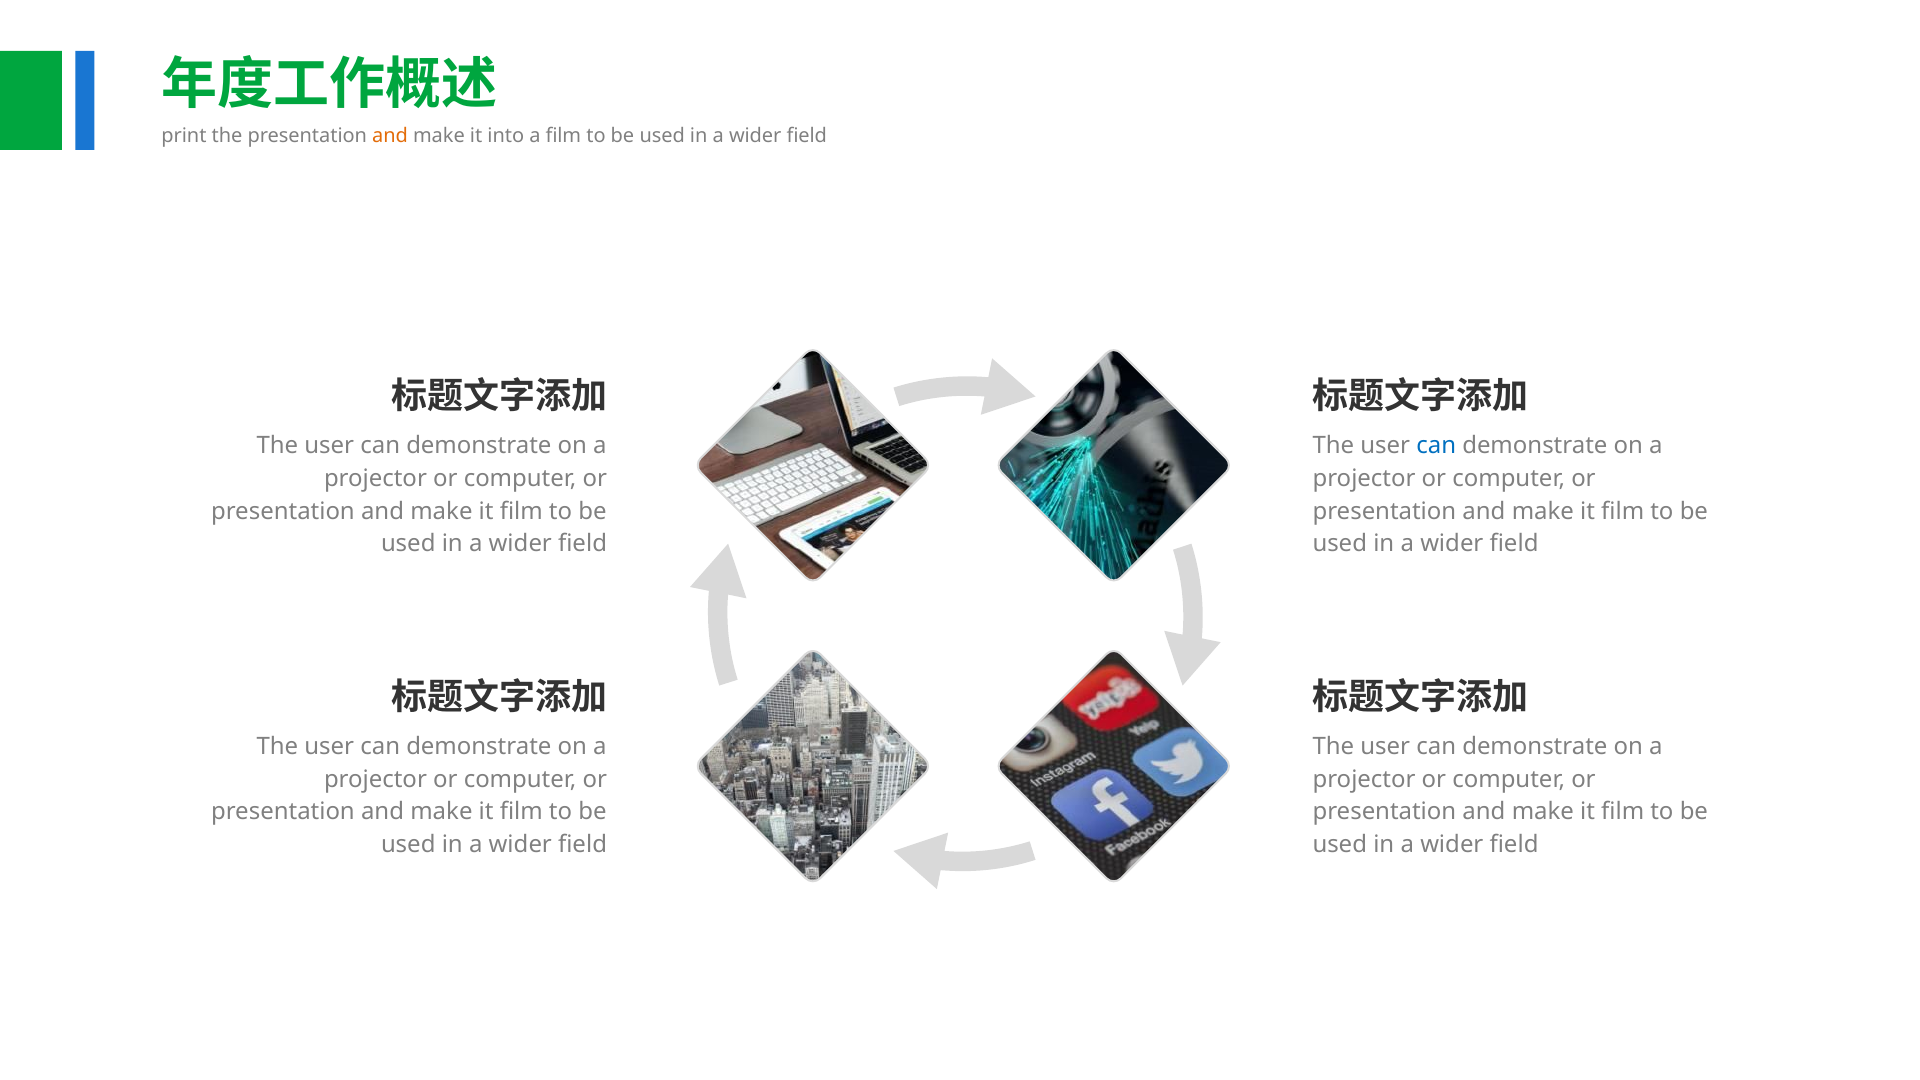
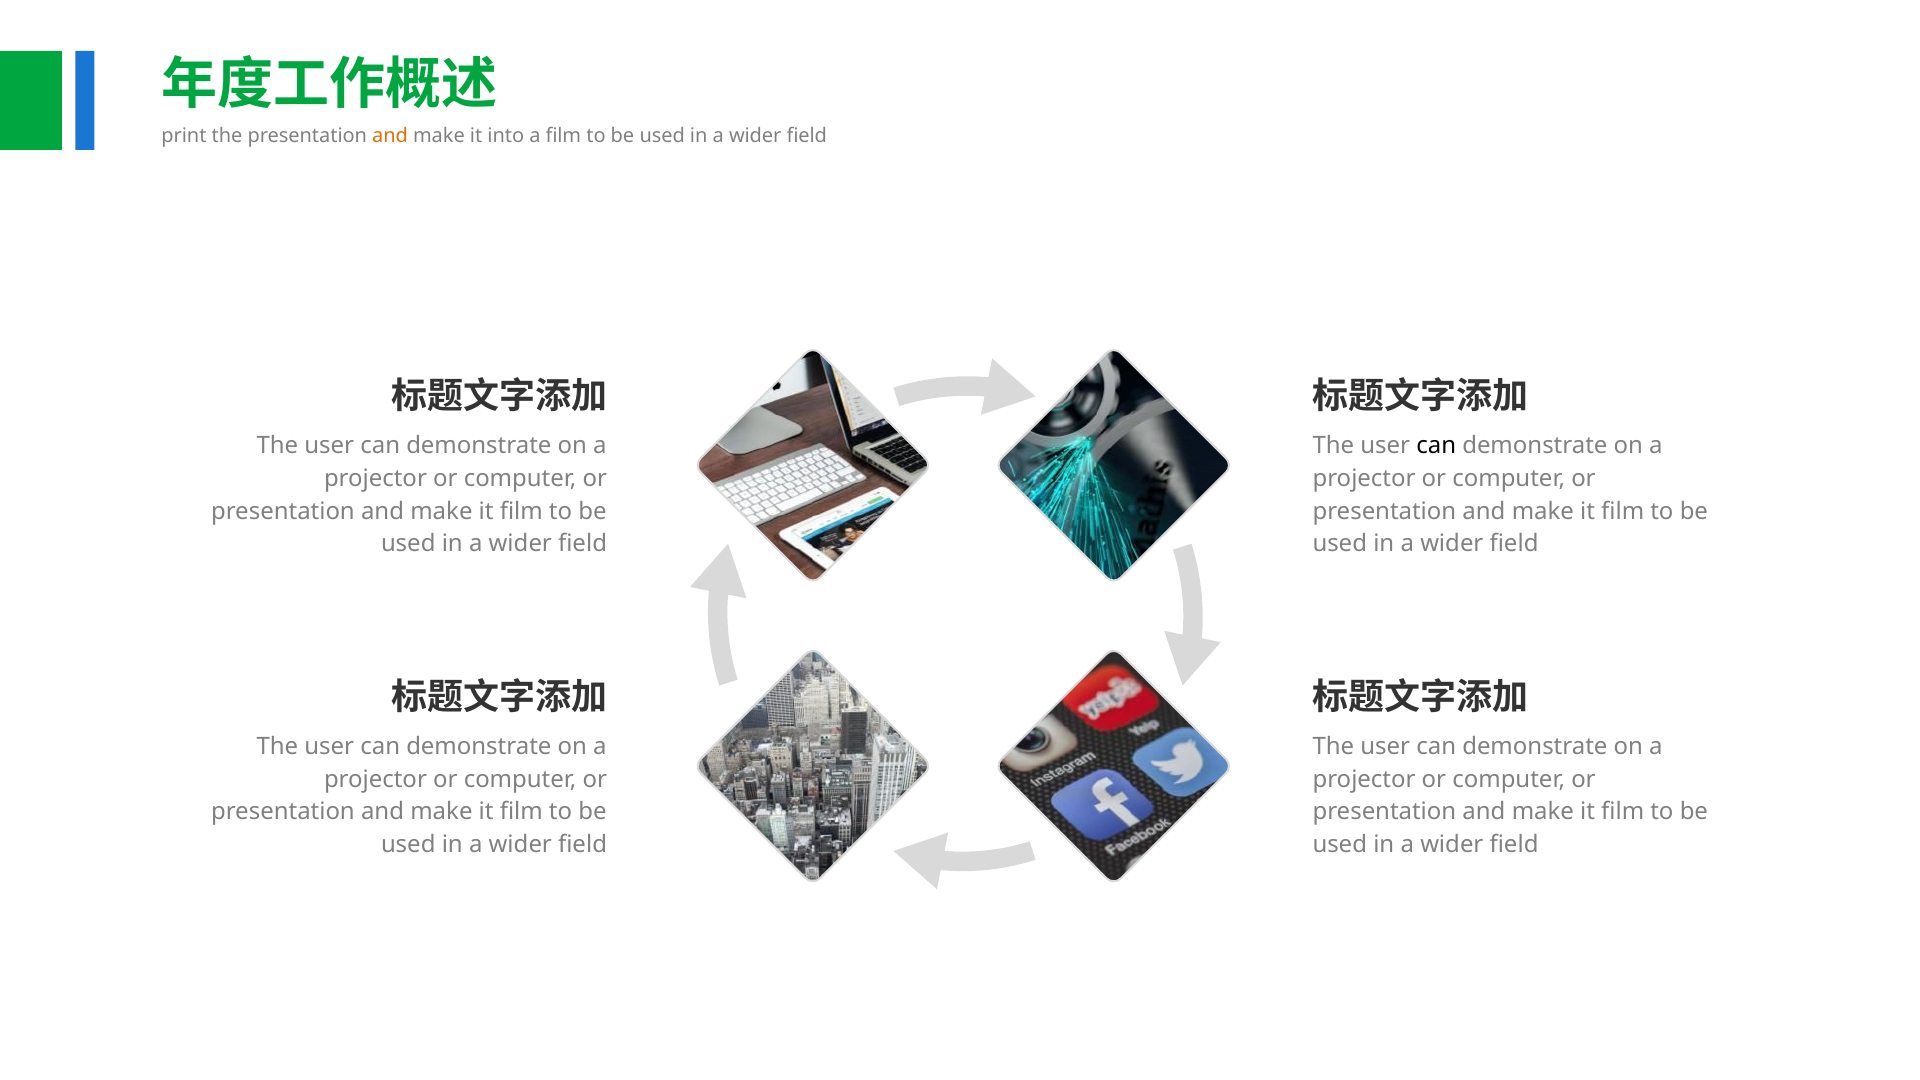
can at (1436, 446) colour: blue -> black
